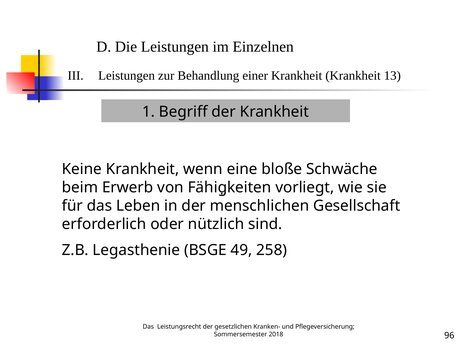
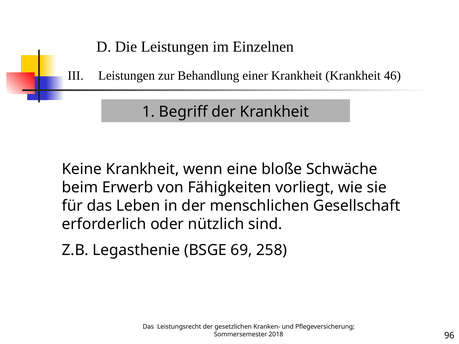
13: 13 -> 46
49: 49 -> 69
